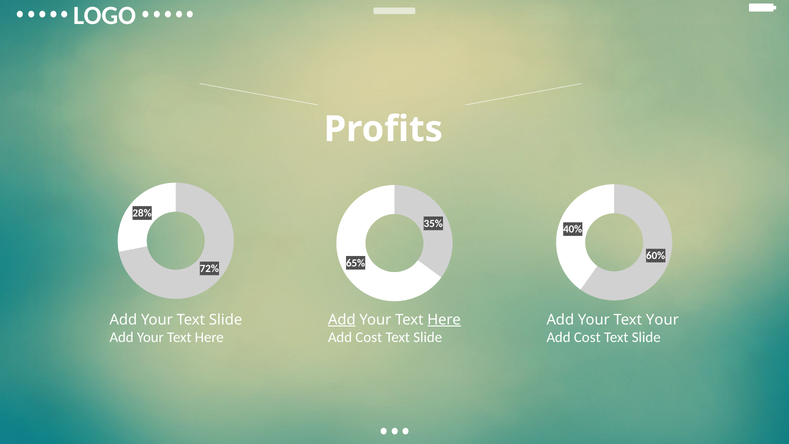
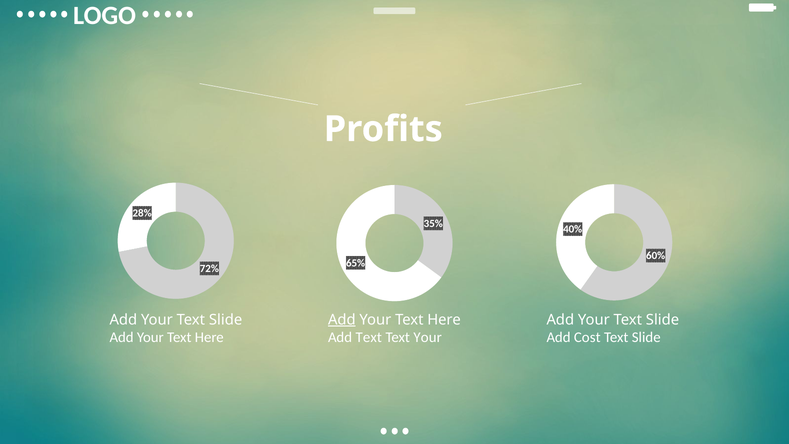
Here at (444, 320) underline: present -> none
Your at (662, 320): Your -> Slide
Cost at (369, 337): Cost -> Text
Slide at (428, 337): Slide -> Your
